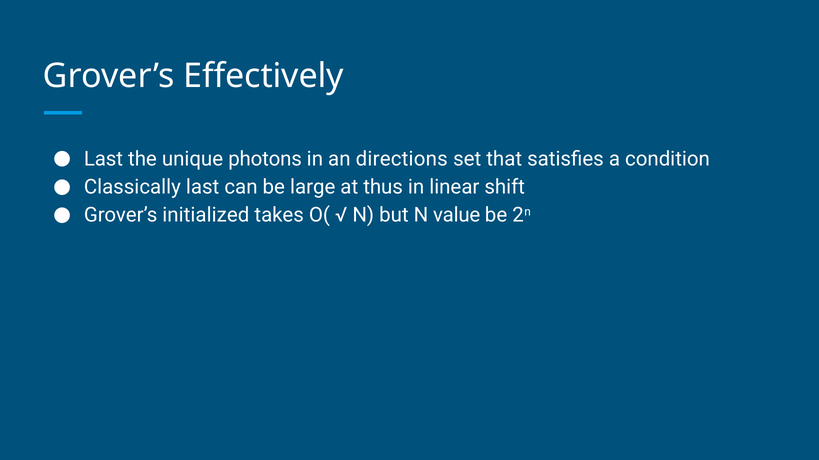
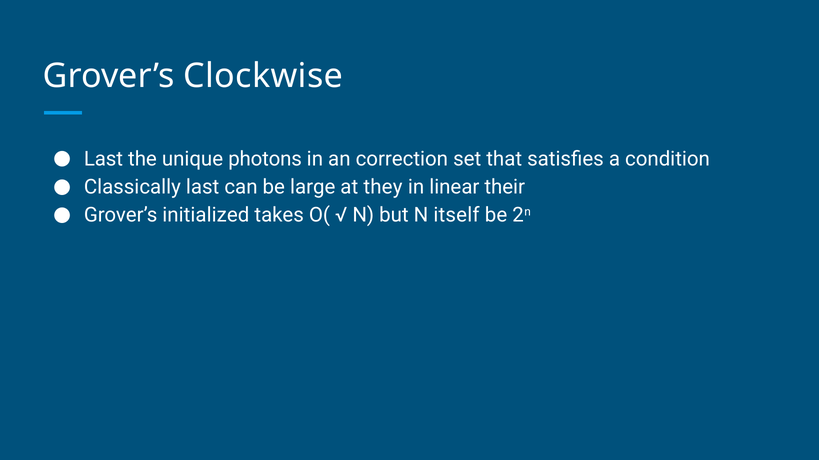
Effectively: Effectively -> Clockwise
directions: directions -> correction
thus: thus -> they
shift: shift -> their
value: value -> itself
